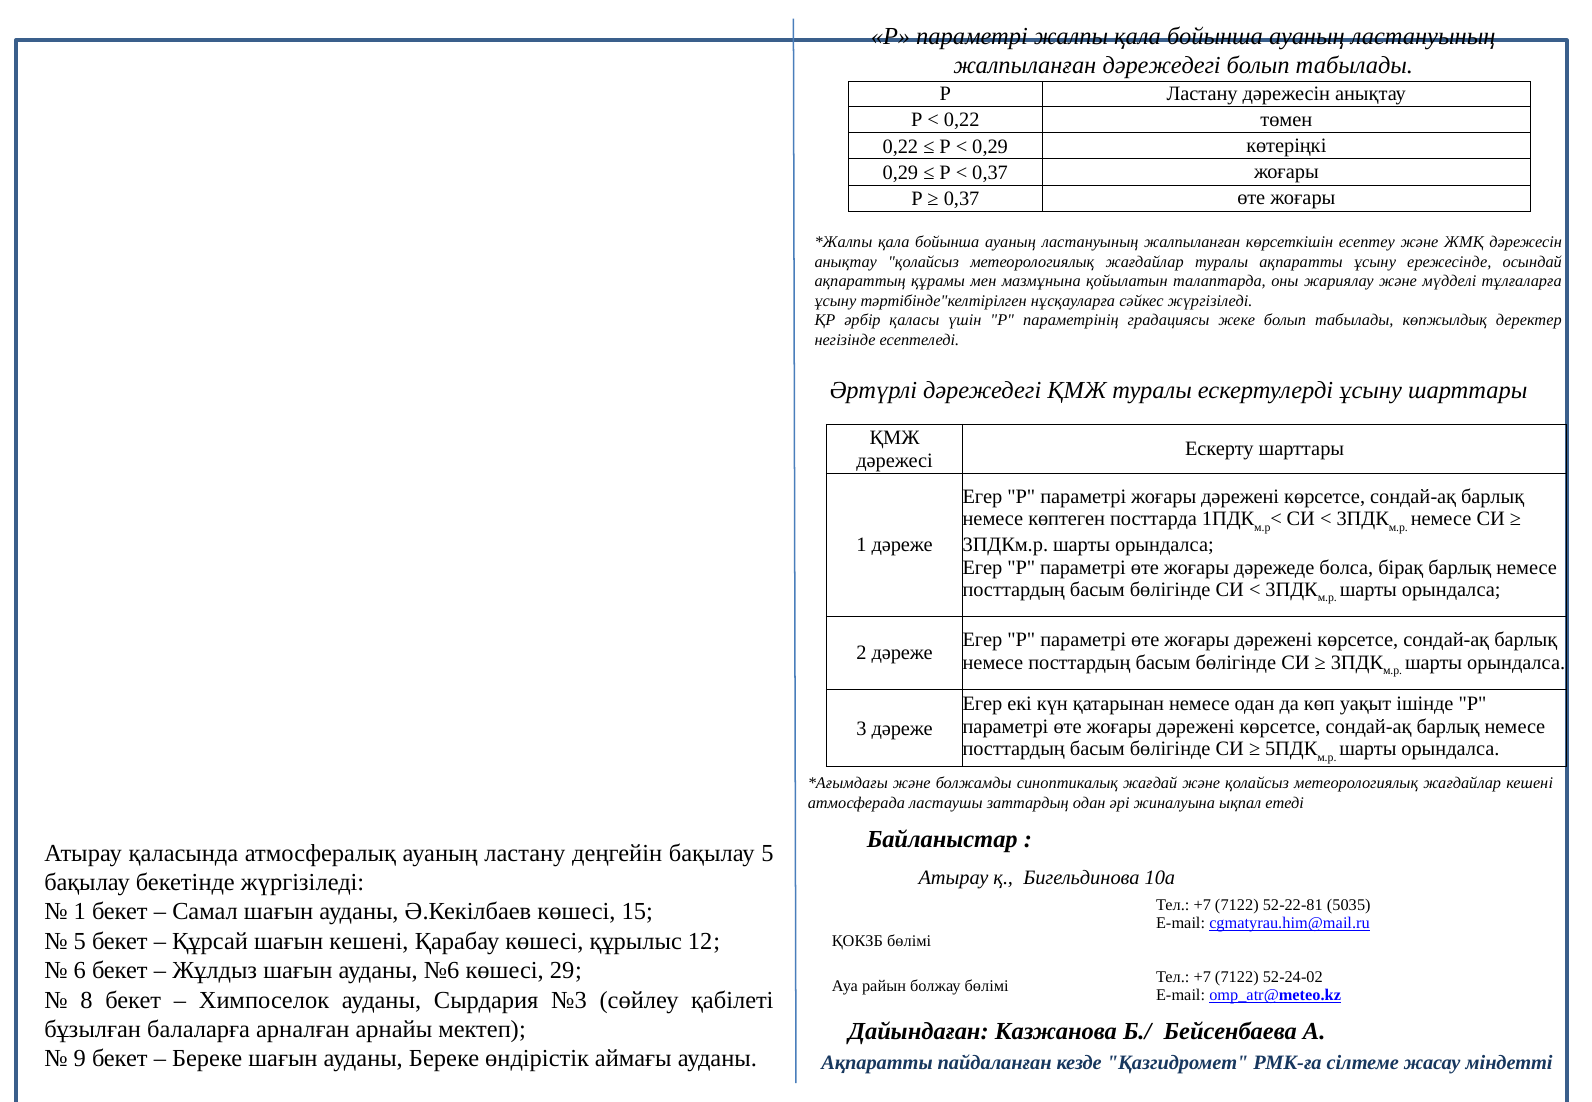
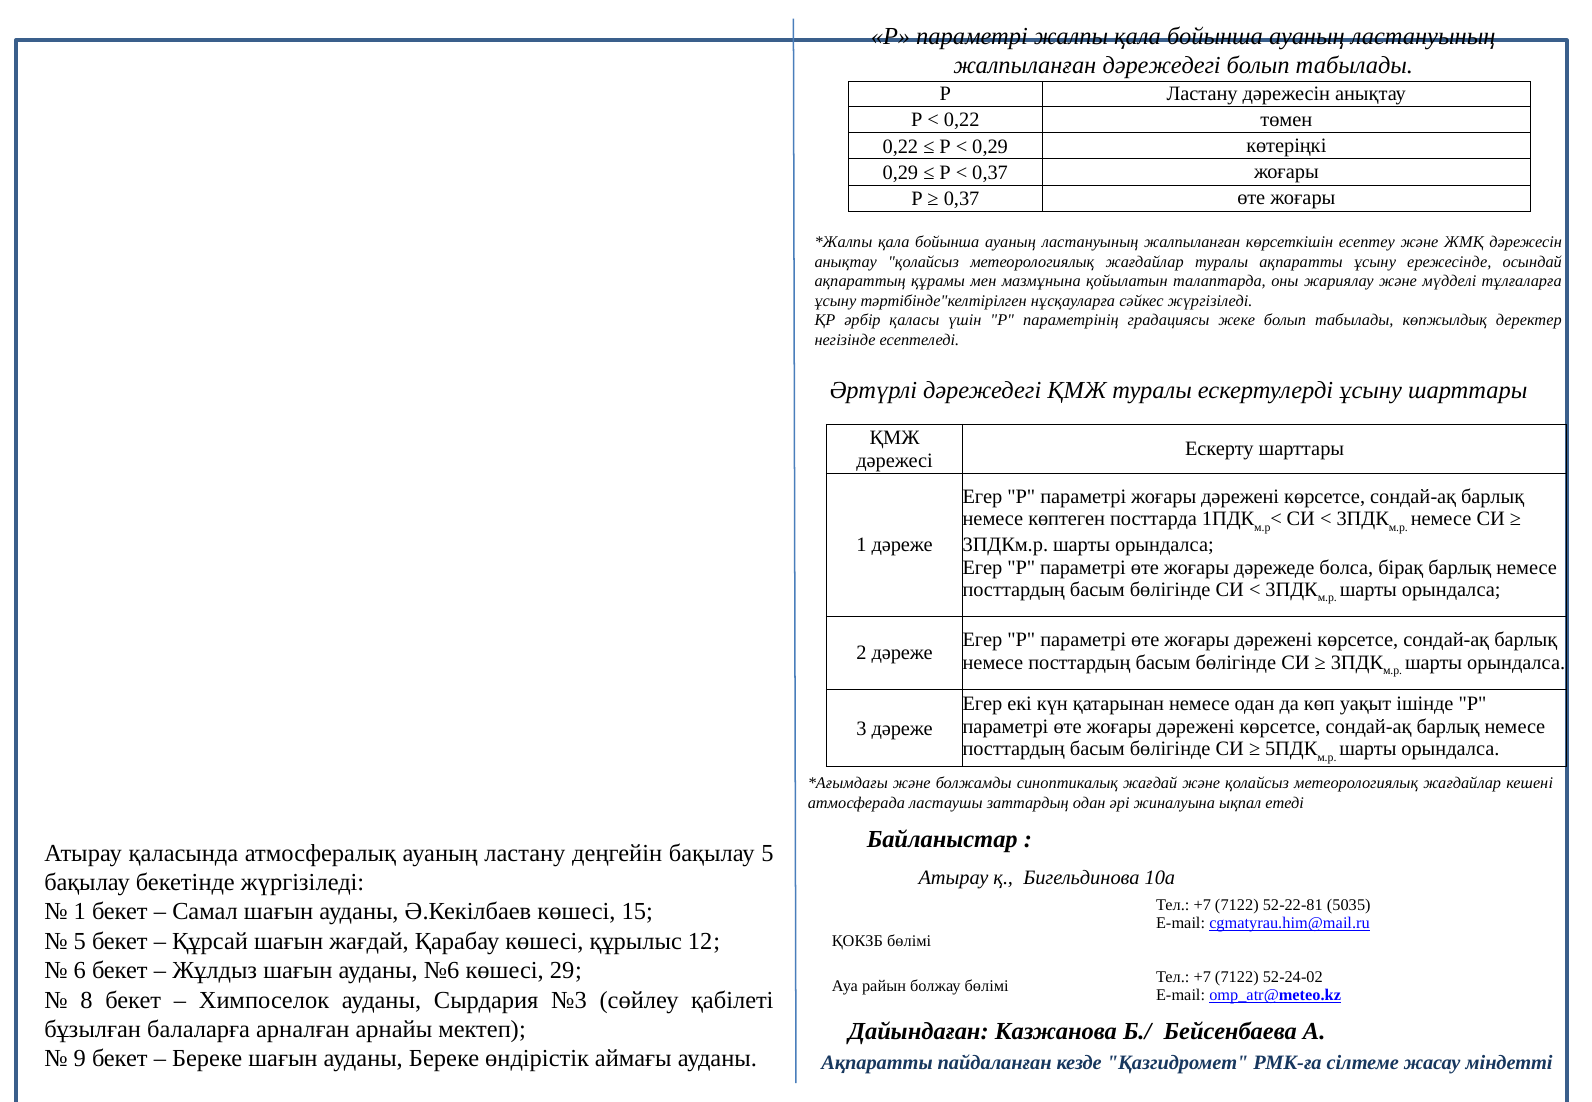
шағын кешені: кешені -> жағдай
